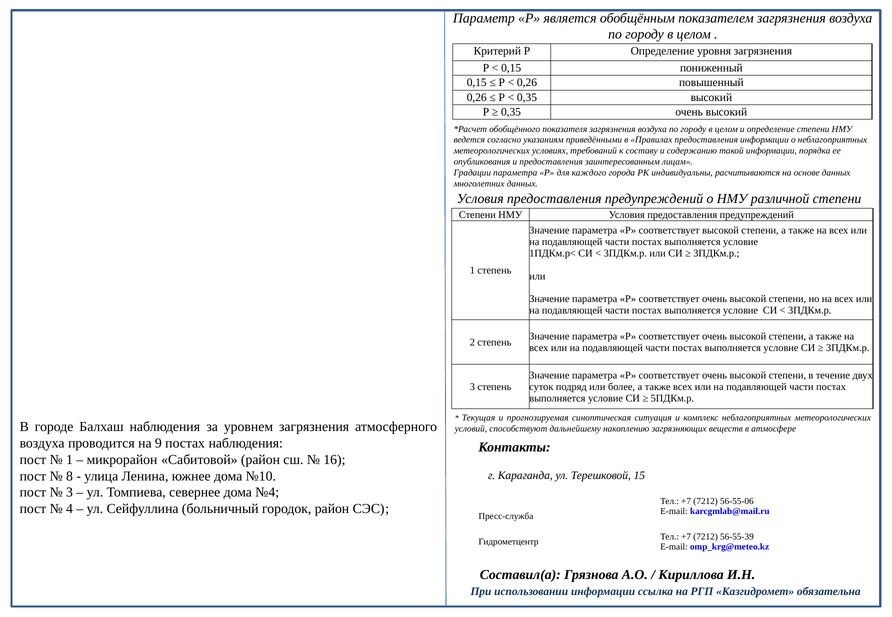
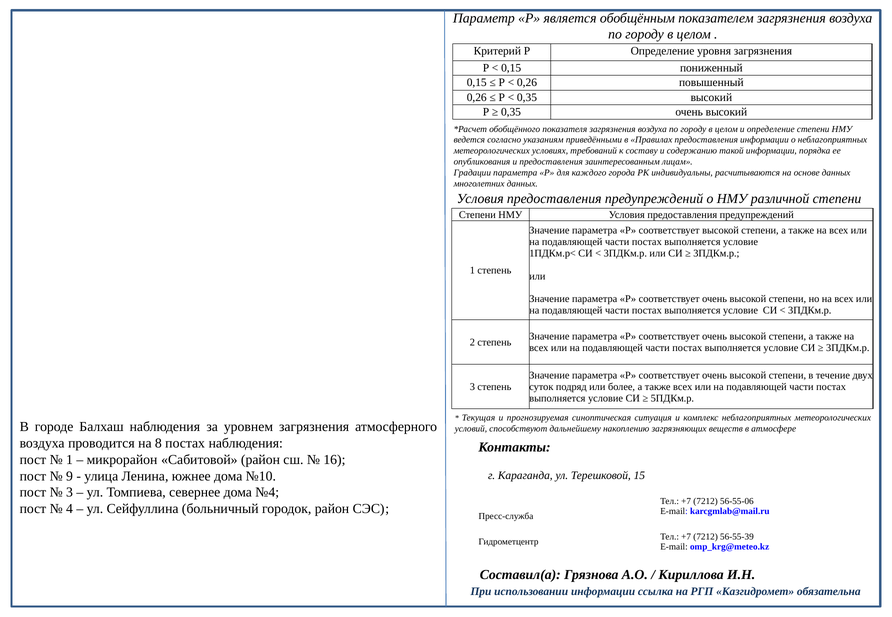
9: 9 -> 8
8: 8 -> 9
